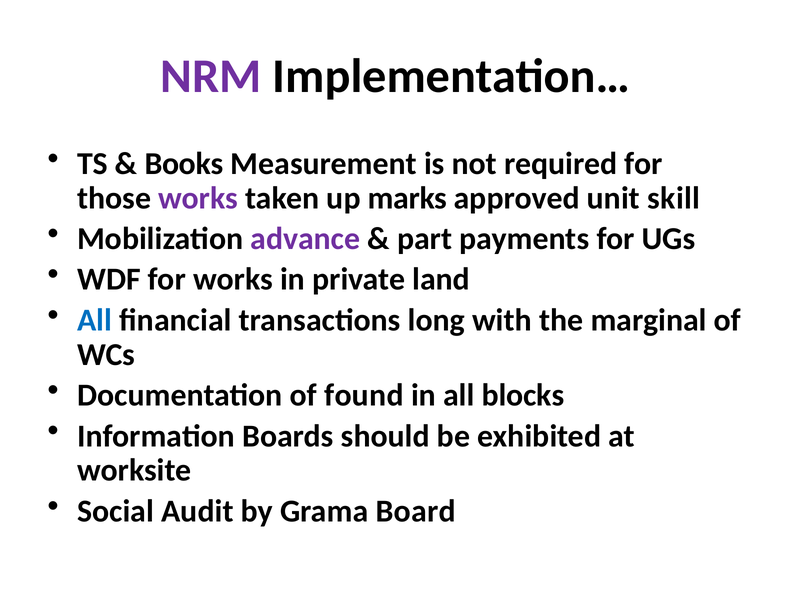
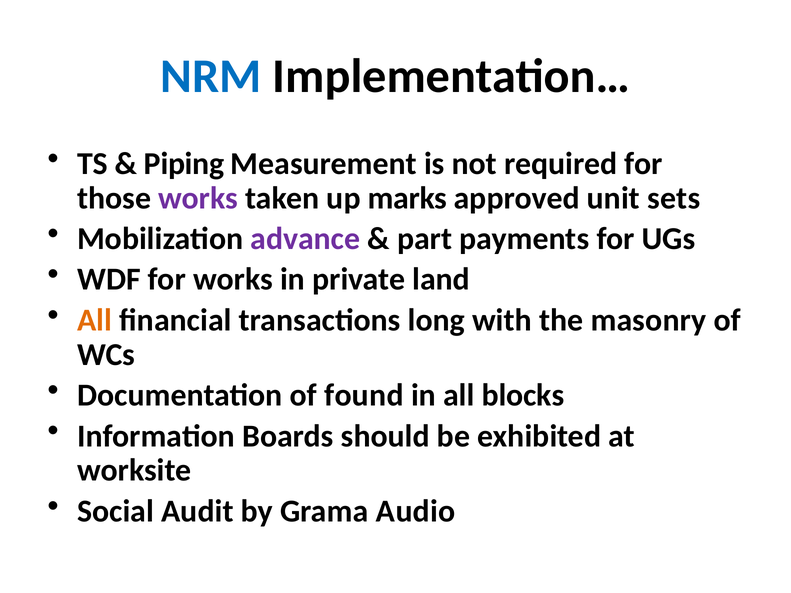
NRM colour: purple -> blue
Books: Books -> Piping
skill: skill -> sets
All at (95, 320) colour: blue -> orange
marginal: marginal -> masonry
Board: Board -> Audio
